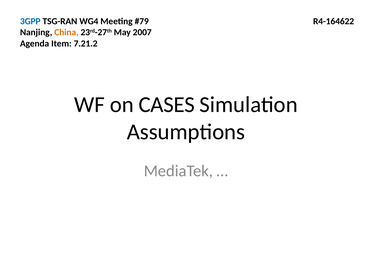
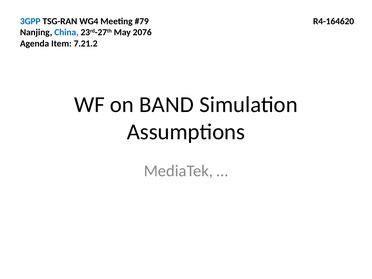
R4-164622: R4-164622 -> R4-164620
China colour: orange -> blue
2007: 2007 -> 2076
CASES: CASES -> BAND
